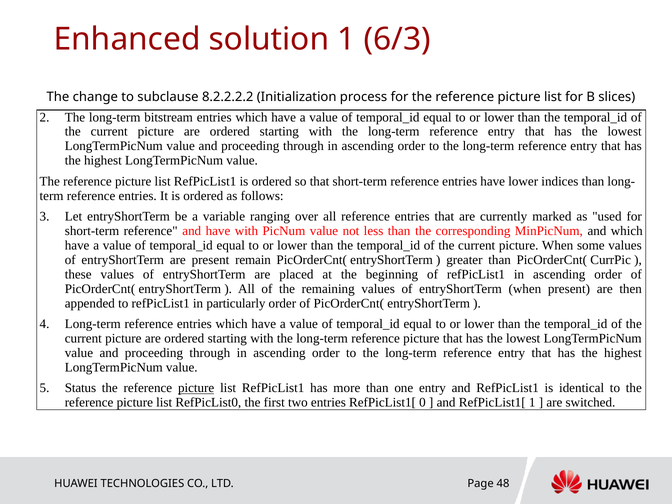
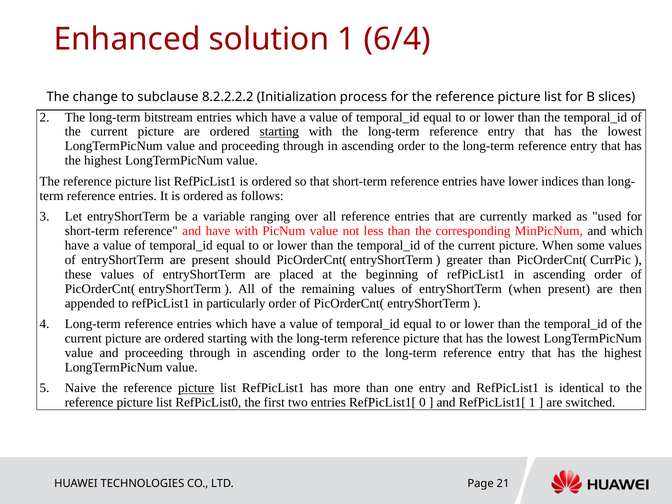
6/3: 6/3 -> 6/4
starting at (279, 132) underline: none -> present
remain: remain -> should
Status: Status -> Naive
48: 48 -> 21
